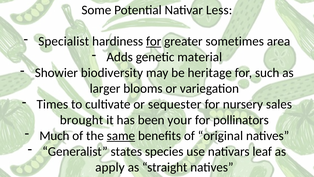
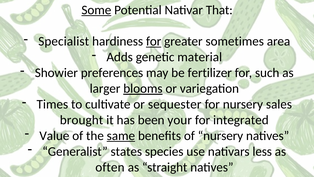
Some underline: none -> present
Less: Less -> That
biodiversity: biodiversity -> preferences
heritage: heritage -> fertilizer
blooms underline: none -> present
pollinators: pollinators -> integrated
Much: Much -> Value
of original: original -> nursery
leaf: leaf -> less
apply: apply -> often
